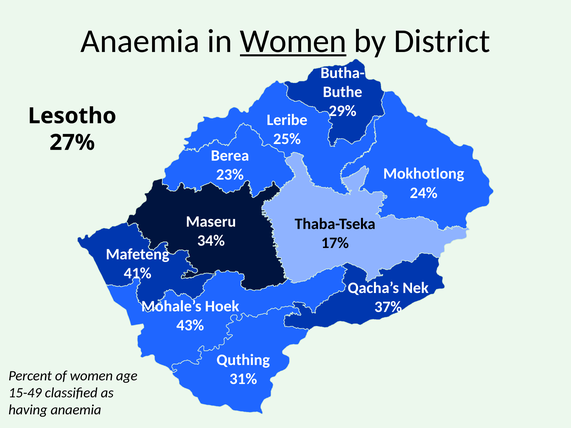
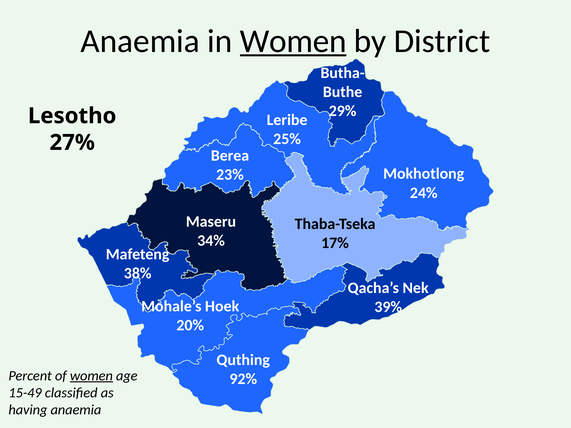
41%: 41% -> 38%
37%: 37% -> 39%
43%: 43% -> 20%
women at (91, 376) underline: none -> present
31%: 31% -> 92%
